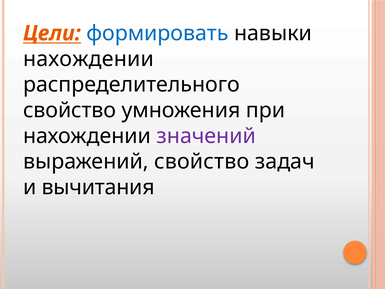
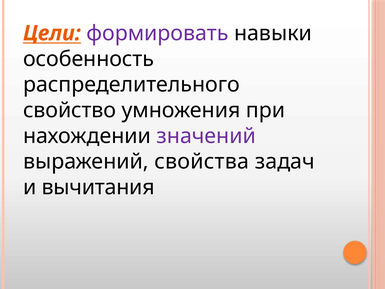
формировать colour: blue -> purple
нахождении at (88, 59): нахождении -> особенность
выражений свойство: свойство -> свойства
